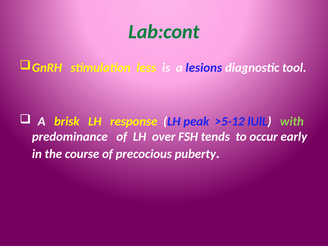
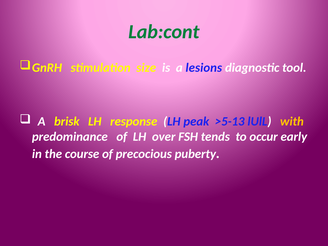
less: less -> size
>5-12: >5-12 -> >5-13
with colour: light green -> yellow
